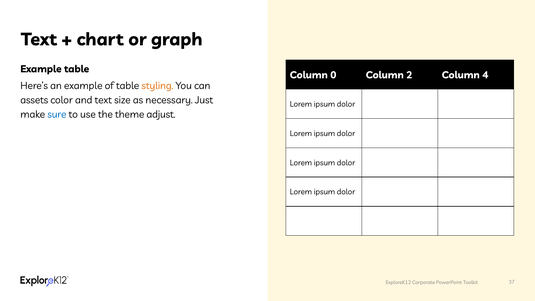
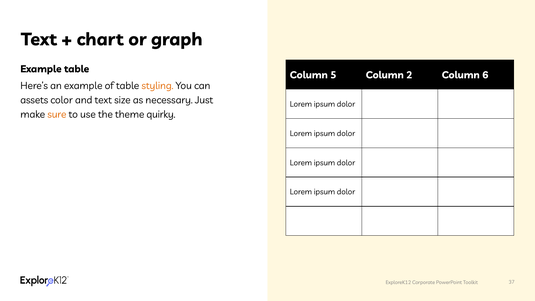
0: 0 -> 5
4: 4 -> 6
sure colour: blue -> orange
adjust: adjust -> quirky
